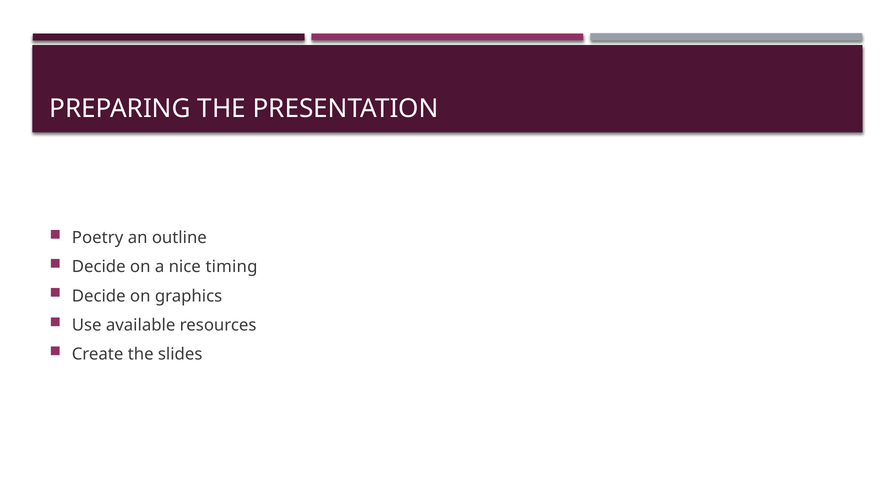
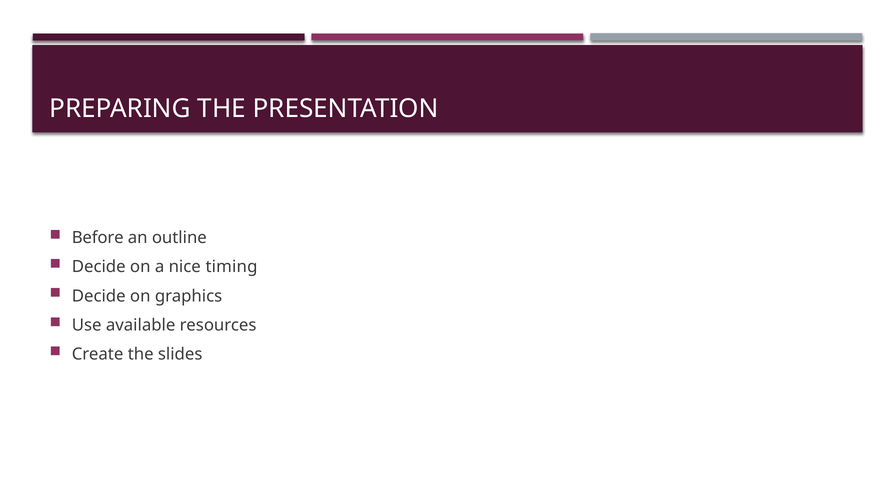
Poetry: Poetry -> Before
